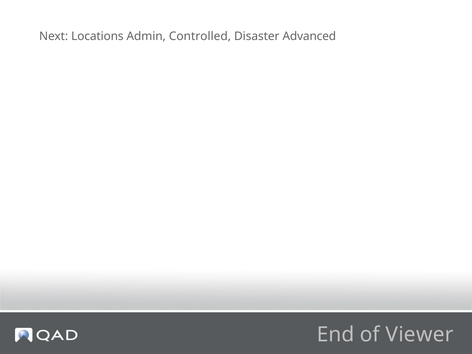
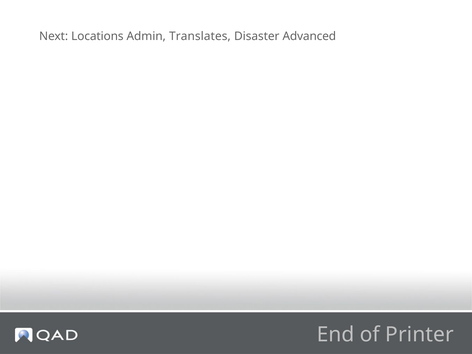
Controlled: Controlled -> Translates
Viewer: Viewer -> Printer
